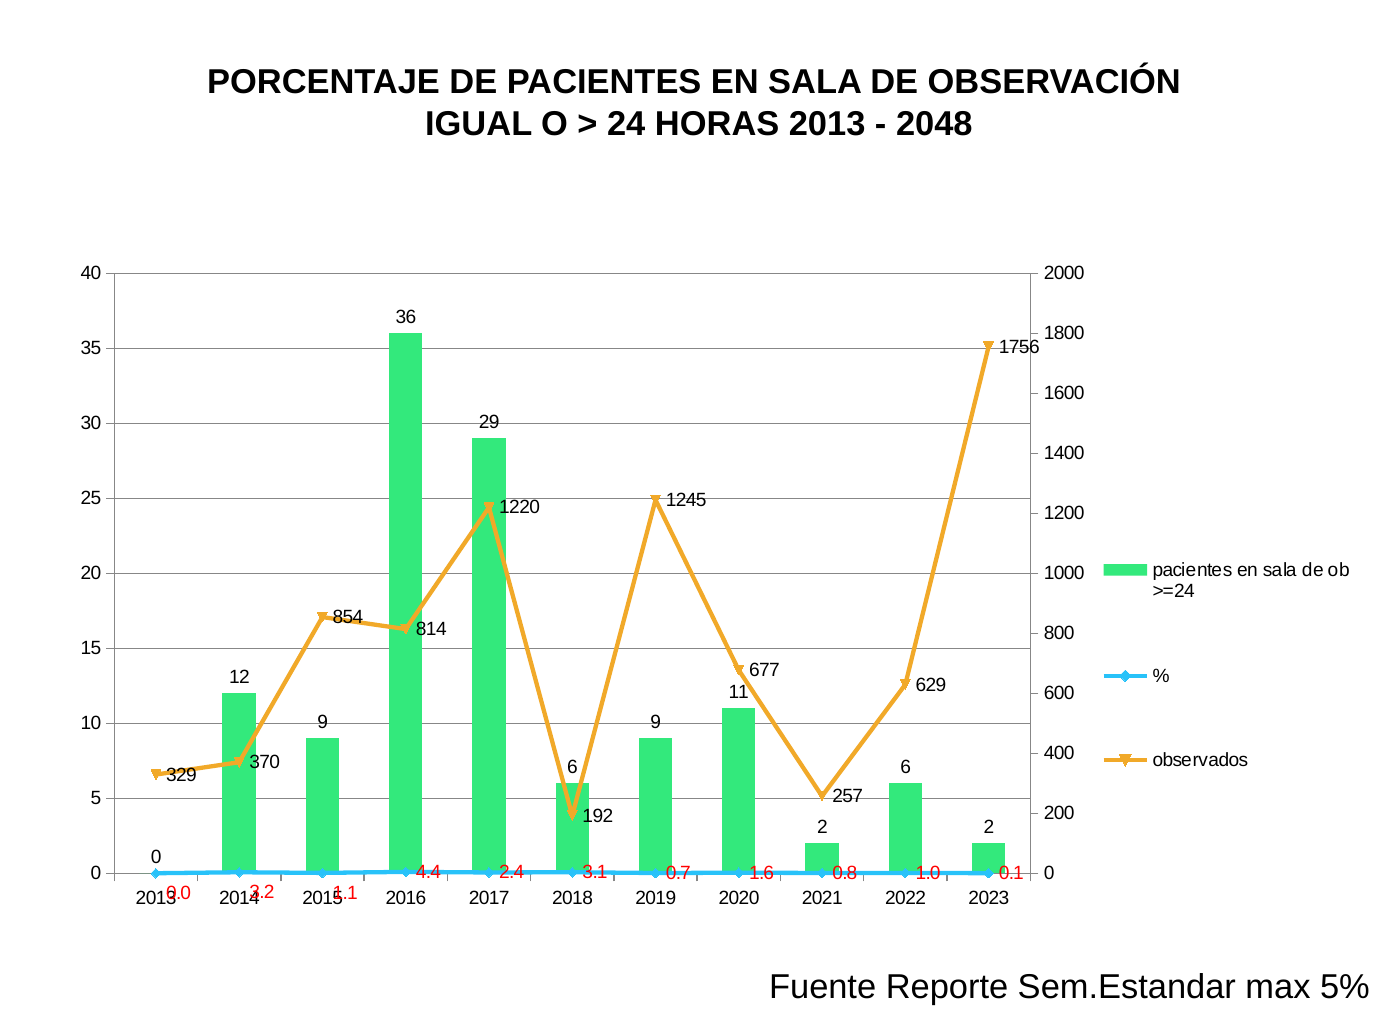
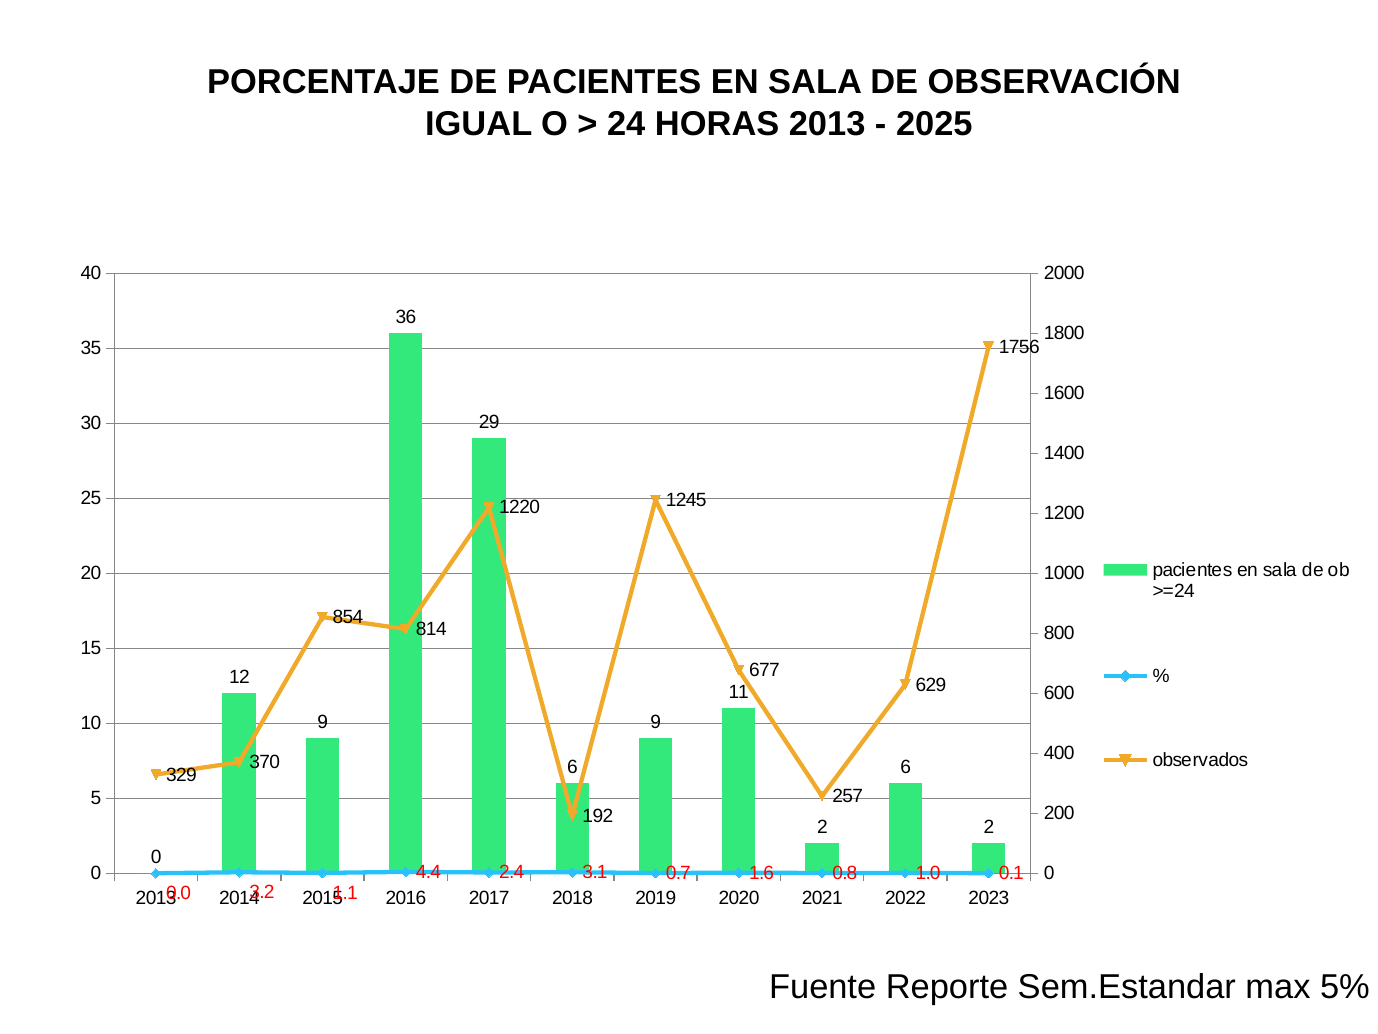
2048: 2048 -> 2025
